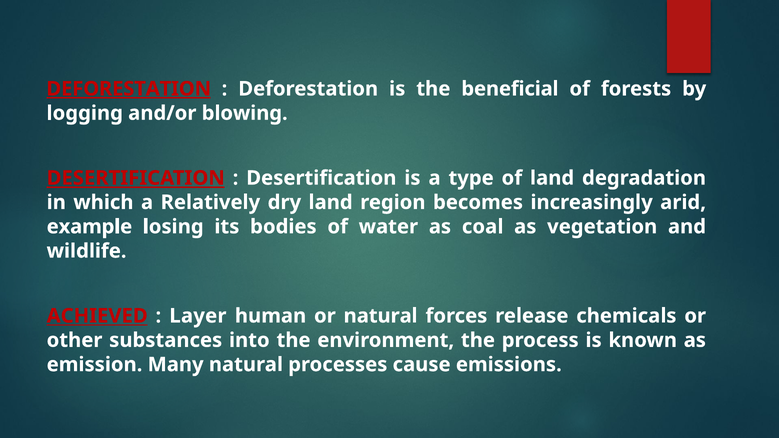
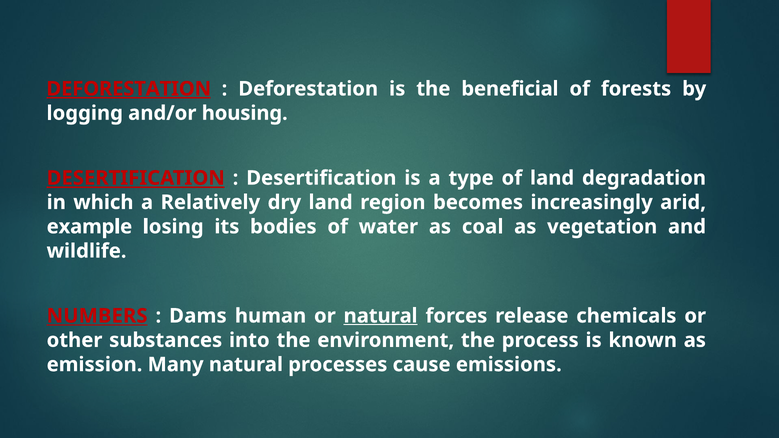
blowing: blowing -> housing
ACHIEVED: ACHIEVED -> NUMBERS
Layer: Layer -> Dams
natural at (381, 316) underline: none -> present
